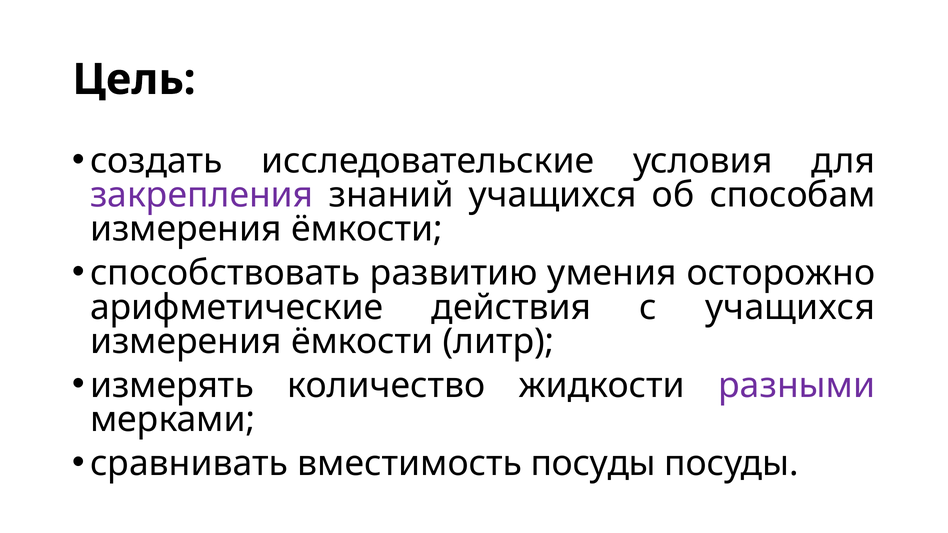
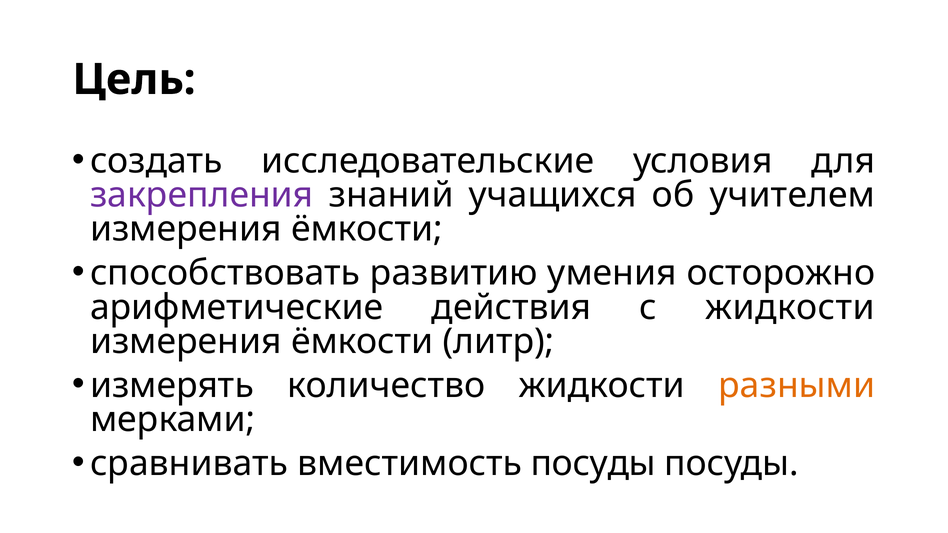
способам: способам -> учителем
с учащихся: учащихся -> жидкости
разными colour: purple -> orange
